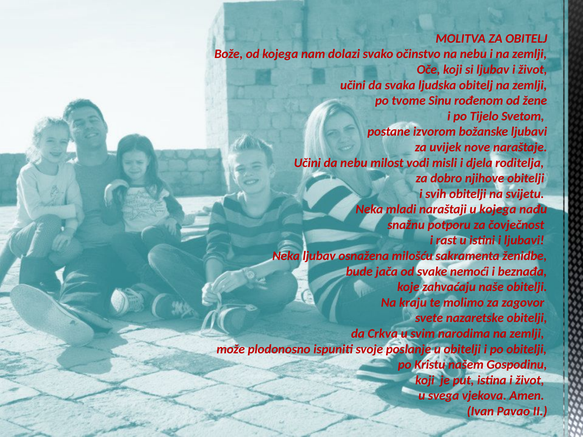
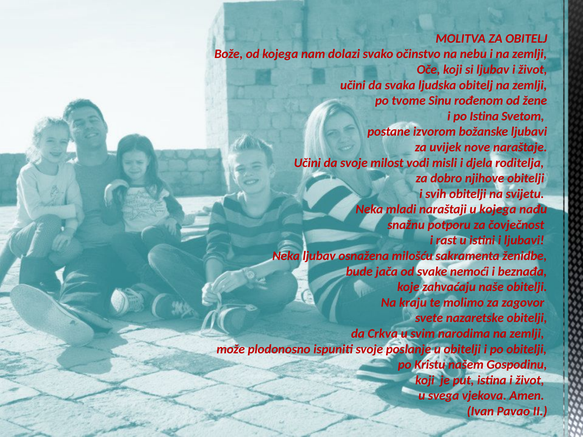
po Tijelo: Tijelo -> Istina
da nebu: nebu -> svoje
